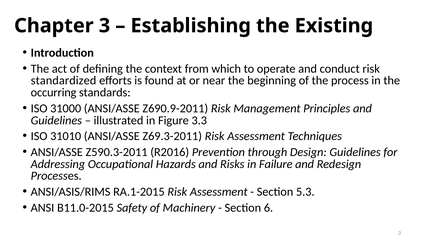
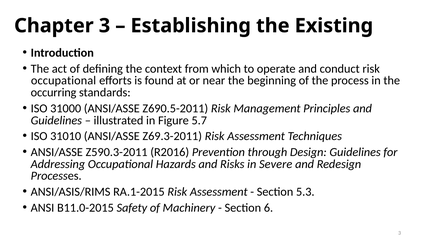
standardized at (64, 81): standardized -> occupational
Z690.9-2011: Z690.9-2011 -> Z690.5-2011
3.3: 3.3 -> 5.7
Failure: Failure -> Severe
